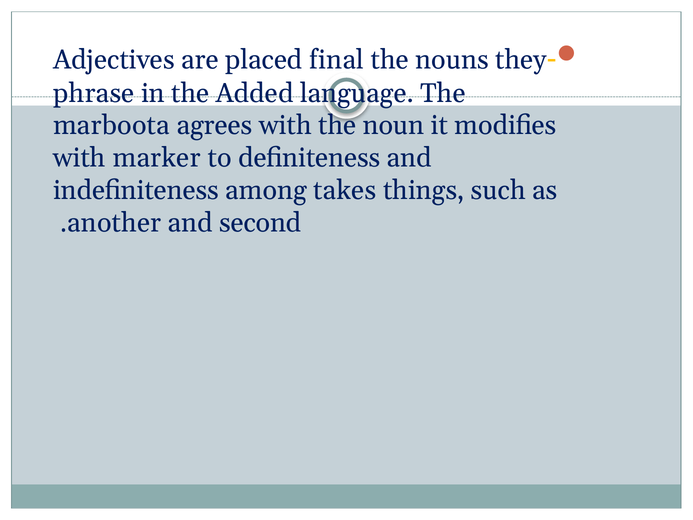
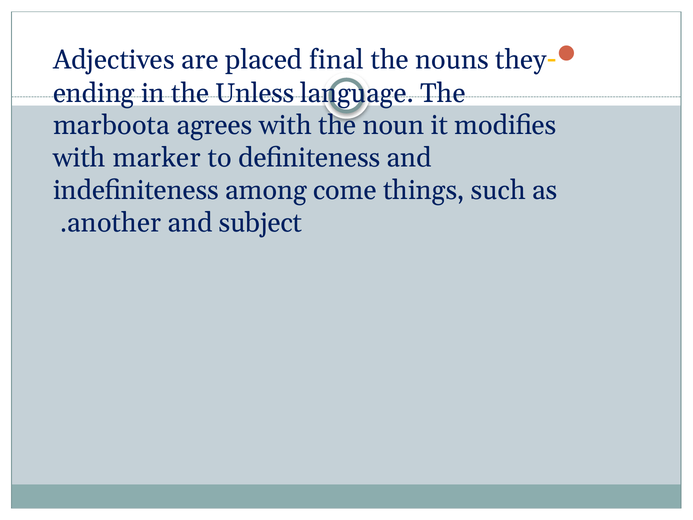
phrase: phrase -> ending
Added: Added -> Unless
takes: takes -> come
second: second -> subject
